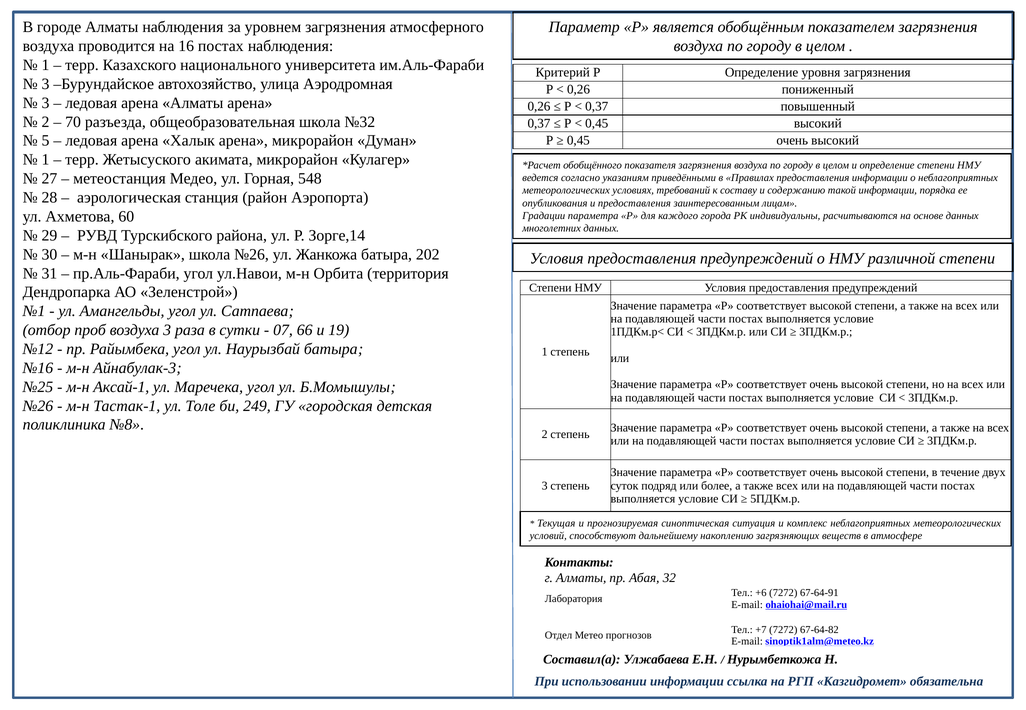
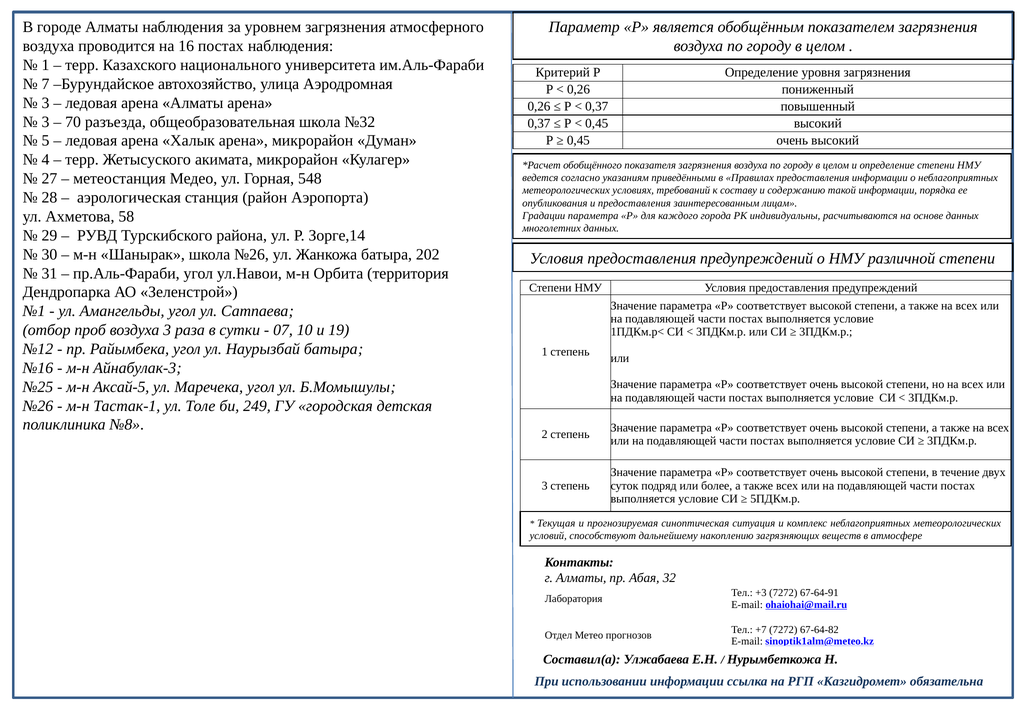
3 at (46, 84): 3 -> 7
2 at (46, 122): 2 -> 3
1 at (46, 160): 1 -> 4
60: 60 -> 58
66: 66 -> 10
Аксай-1: Аксай-1 -> Аксай-5
+6: +6 -> +3
